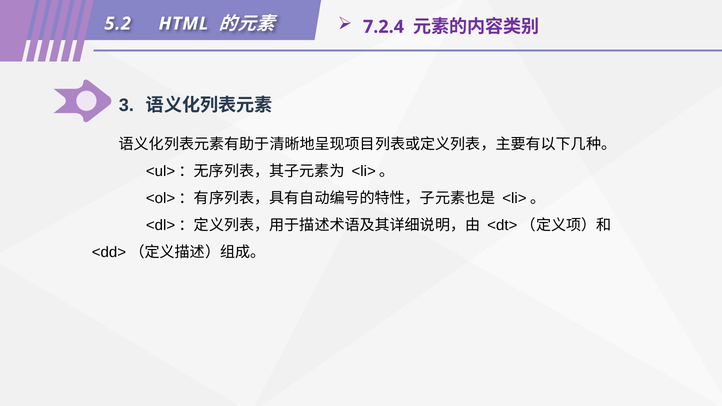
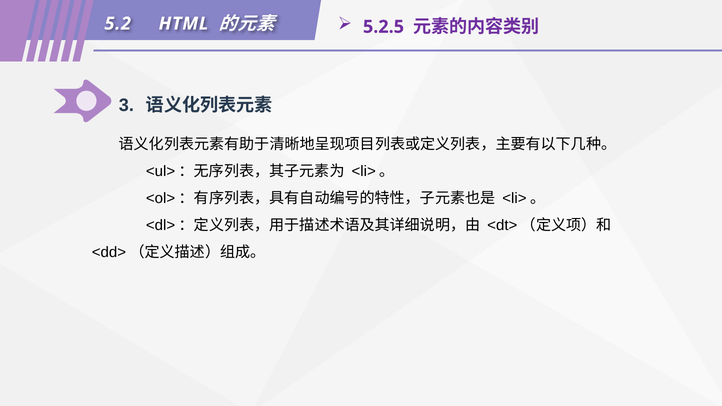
7.2.4: 7.2.4 -> 5.2.5
